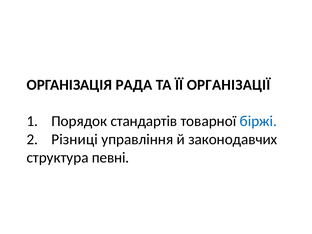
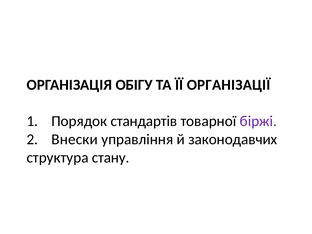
РАДА: РАДА -> ОБІГУ
біржі colour: blue -> purple
Різниці: Різниці -> Внески
певні: певні -> стану
